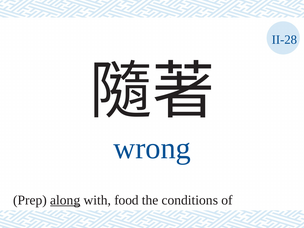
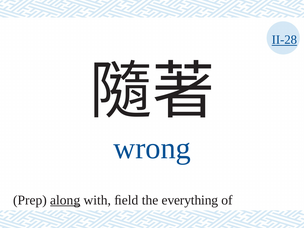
II-28 underline: none -> present
food: food -> ﬁeld
conditions: conditions -> everything
